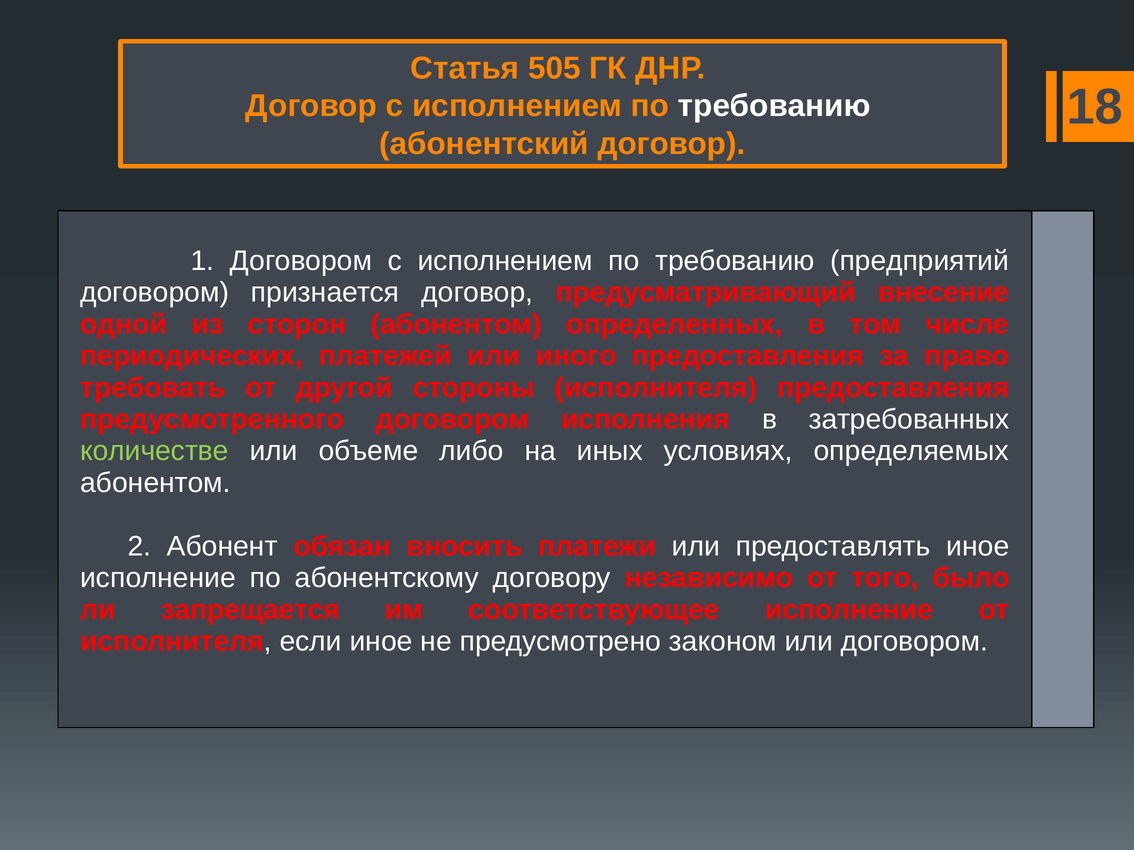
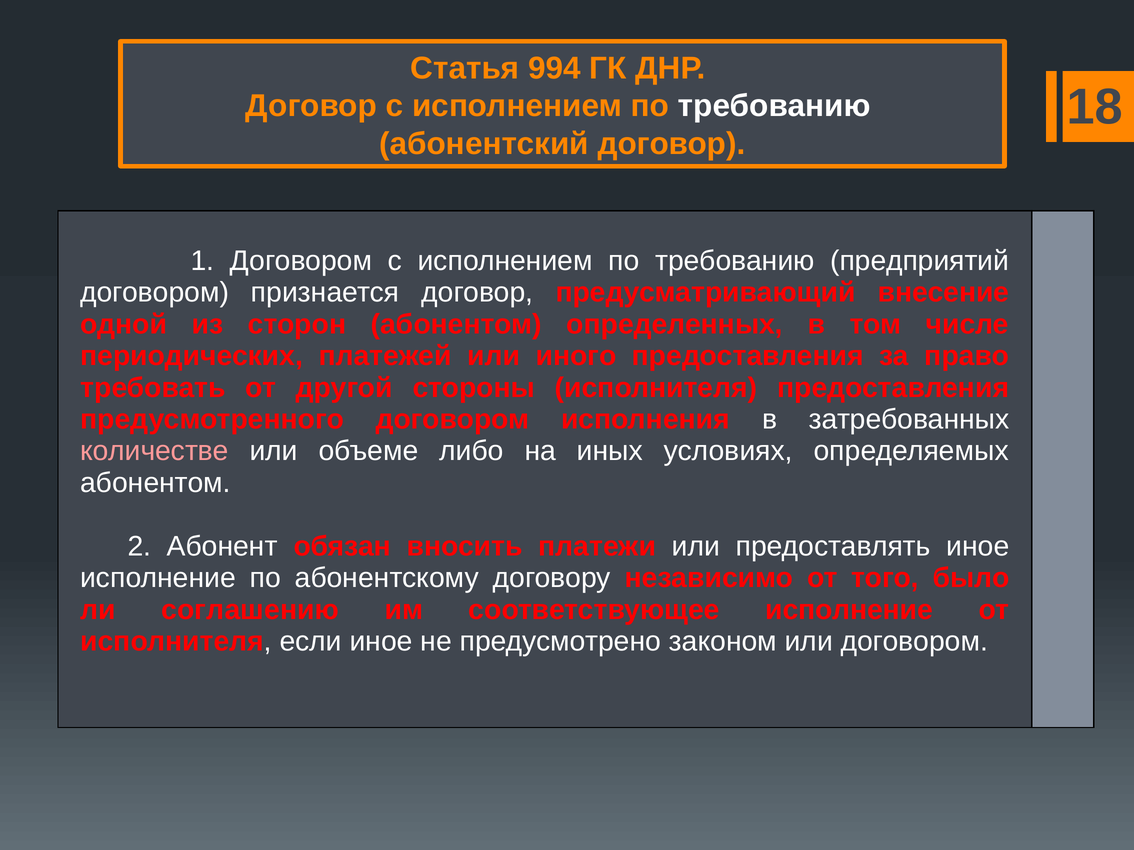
505: 505 -> 994
количестве colour: light green -> pink
запрещается: запрещается -> соглашению
